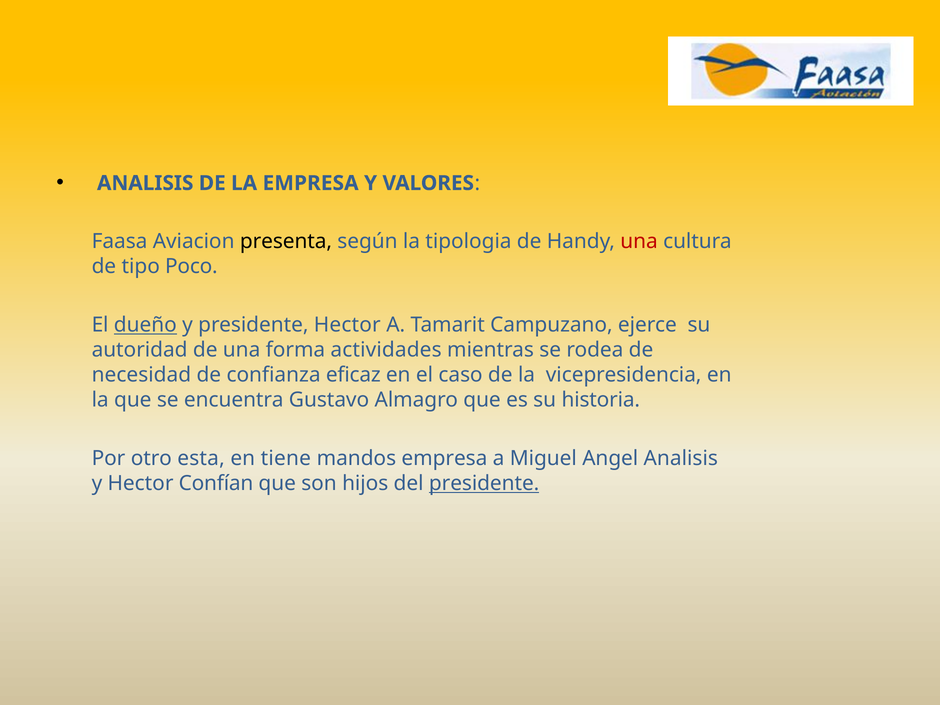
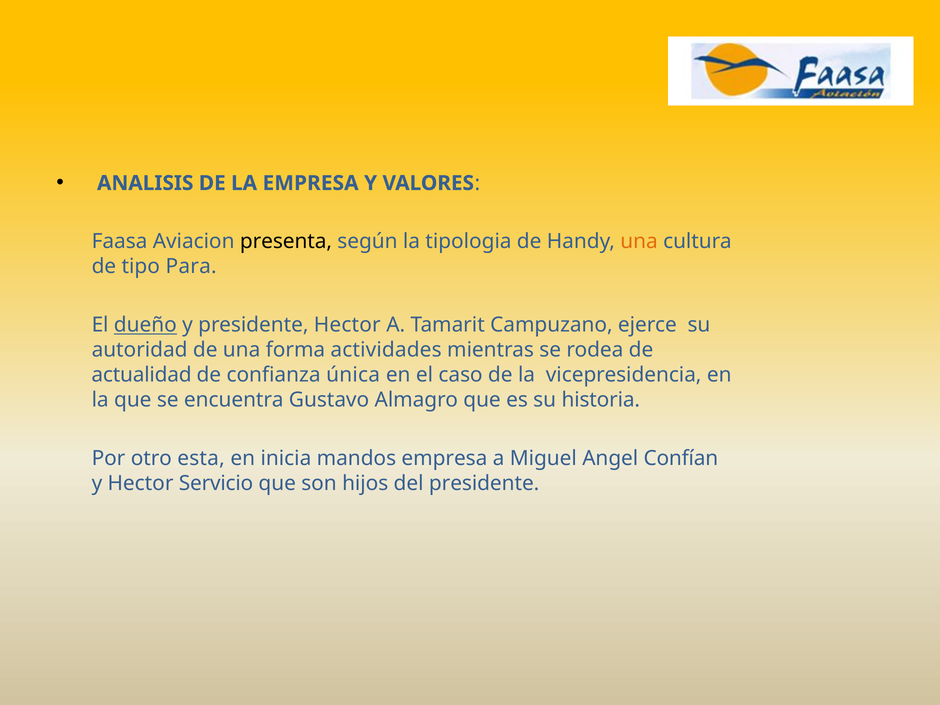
una at (639, 242) colour: red -> orange
Poco: Poco -> Para
necesidad: necesidad -> actualidad
eficaz: eficaz -> única
tiene: tiene -> inicia
Angel Analisis: Analisis -> Confían
Confían: Confían -> Servicio
presidente at (484, 483) underline: present -> none
